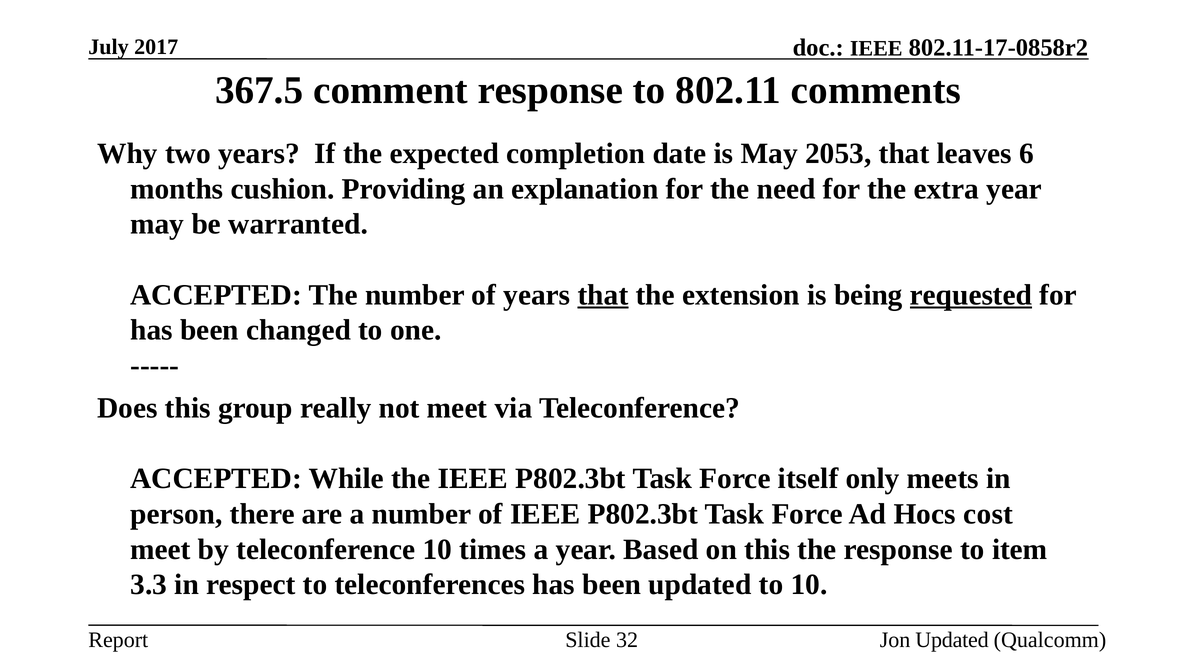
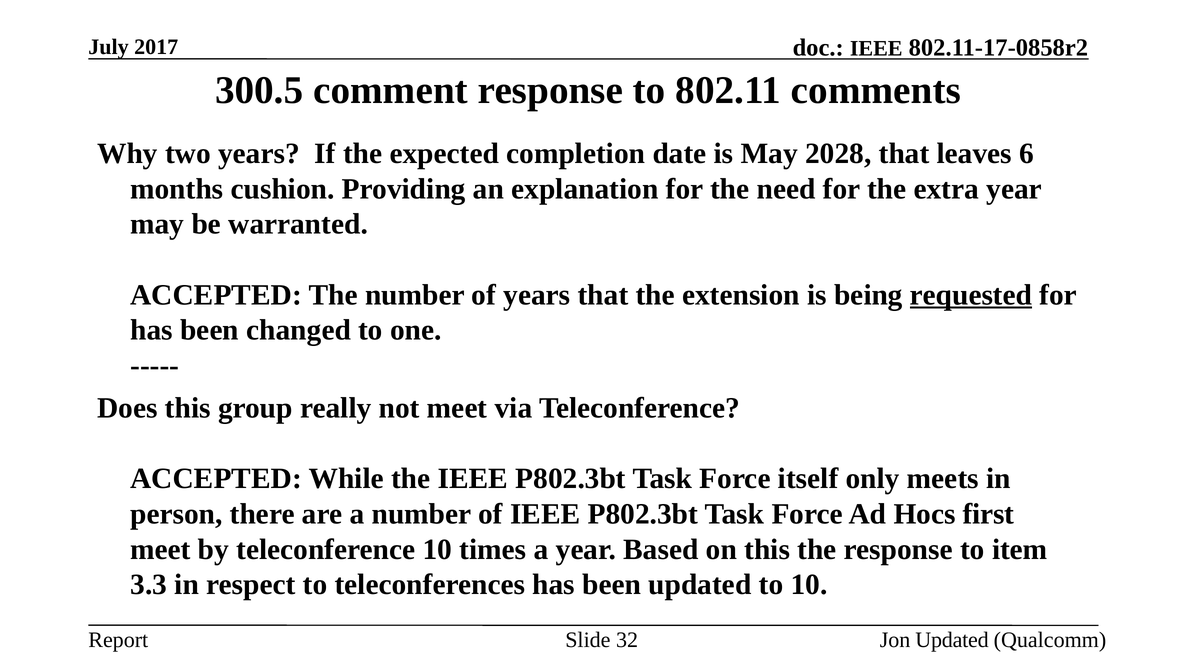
367.5: 367.5 -> 300.5
2053: 2053 -> 2028
that at (603, 295) underline: present -> none
cost: cost -> first
